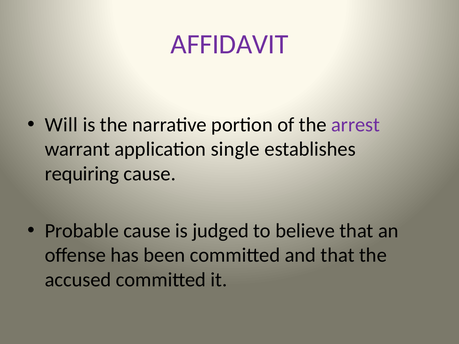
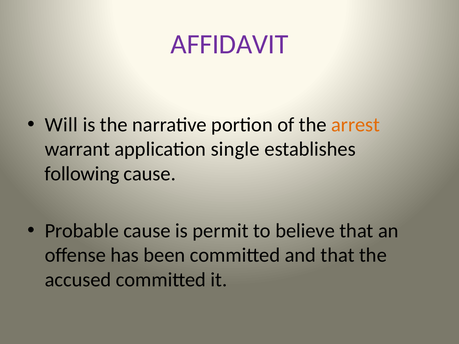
arrest colour: purple -> orange
requiring: requiring -> following
judged: judged -> permit
